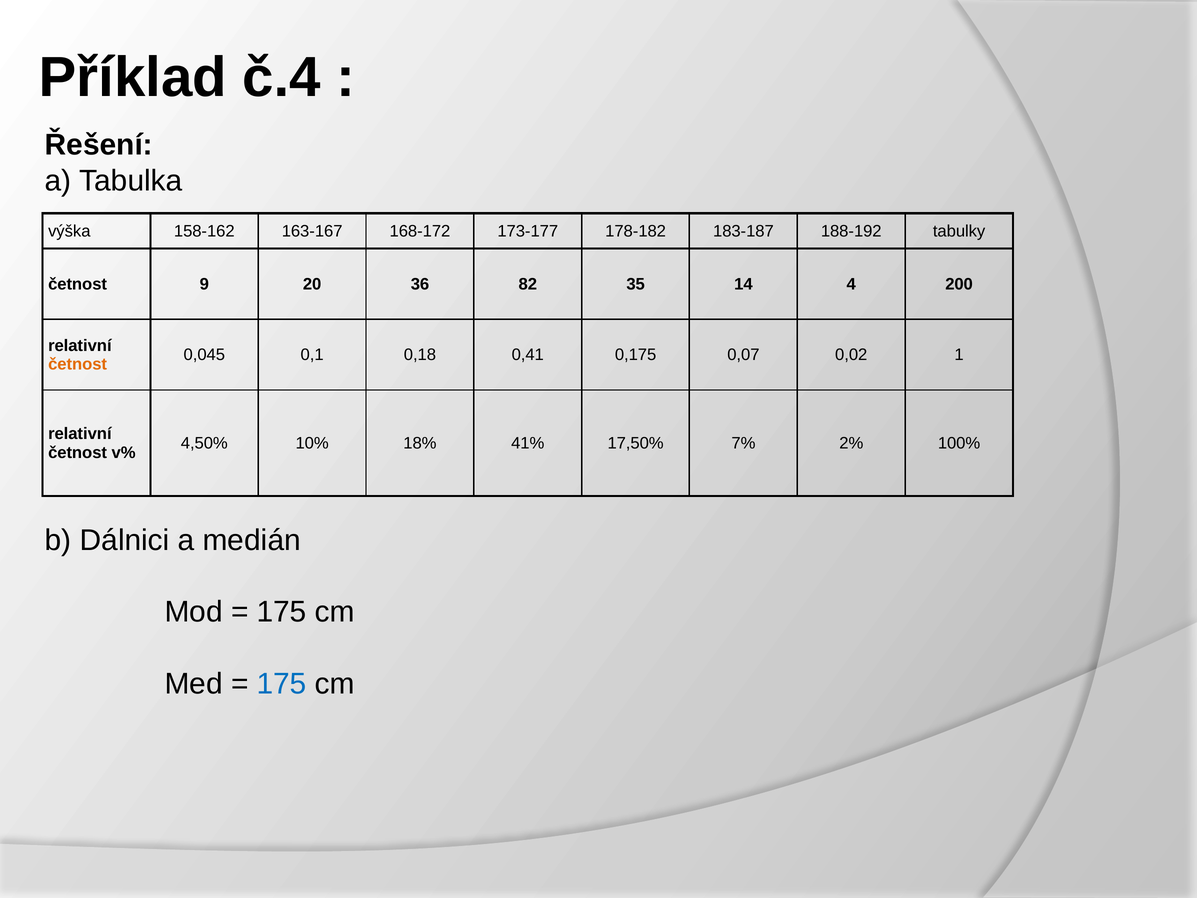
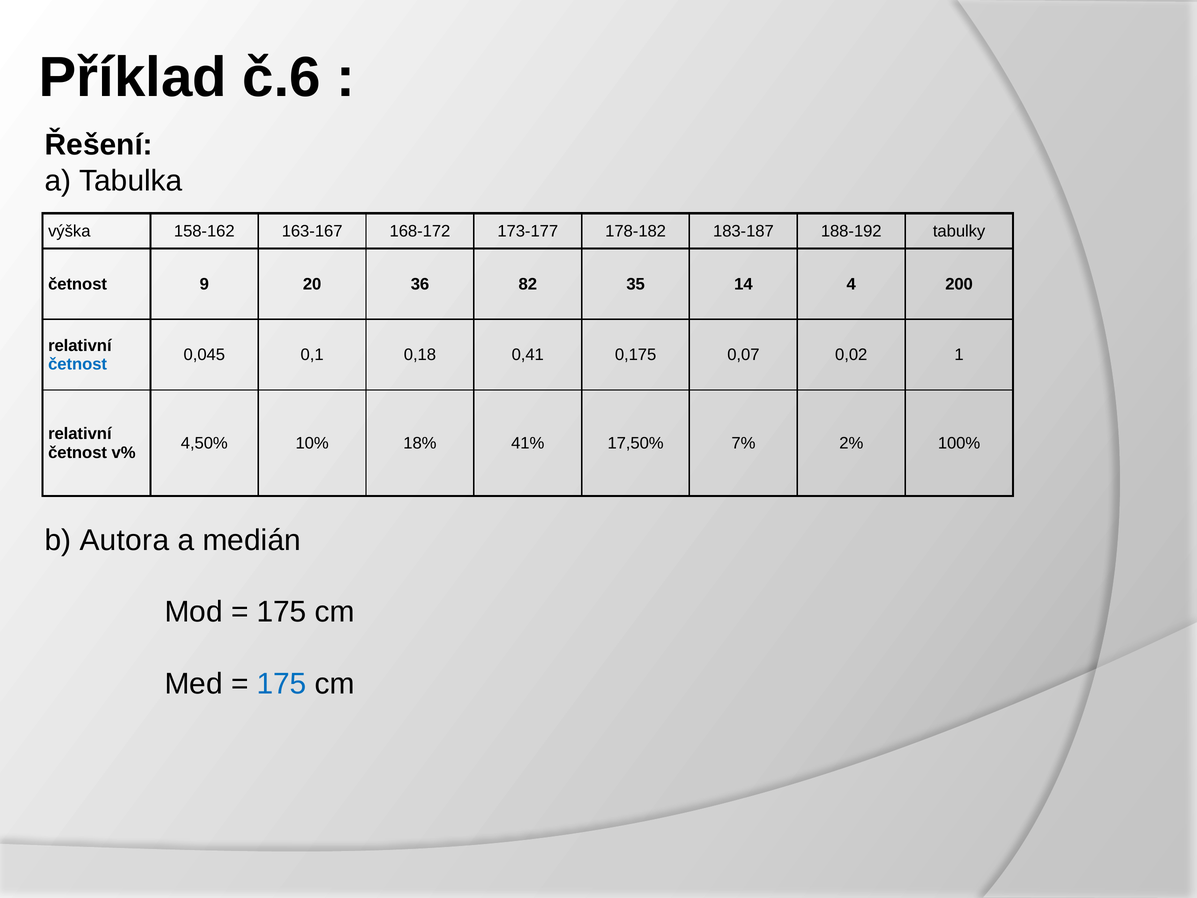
č.4: č.4 -> č.6
četnost at (78, 364) colour: orange -> blue
Dálnici: Dálnici -> Autora
